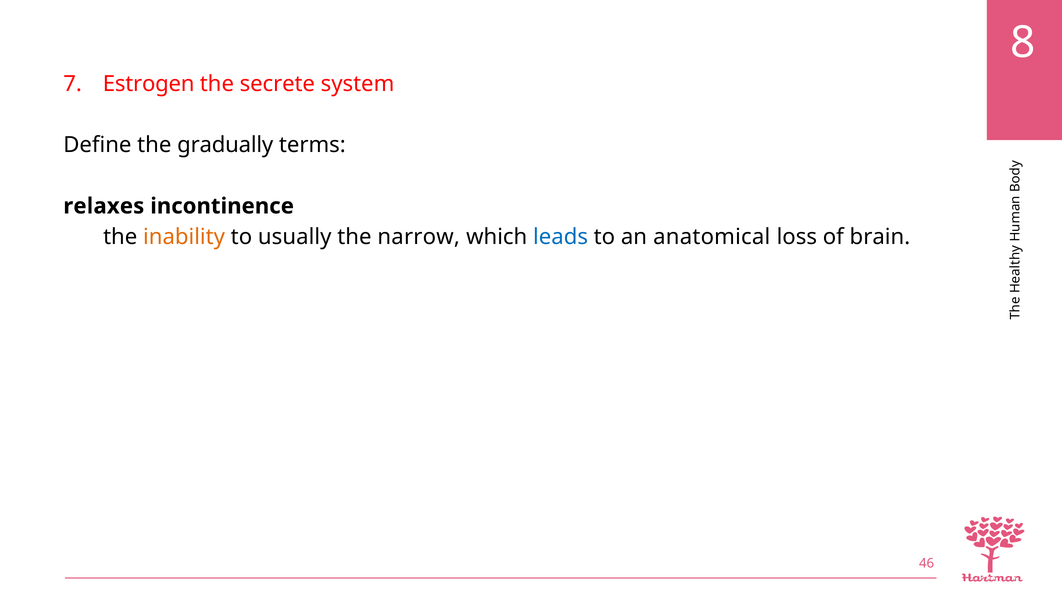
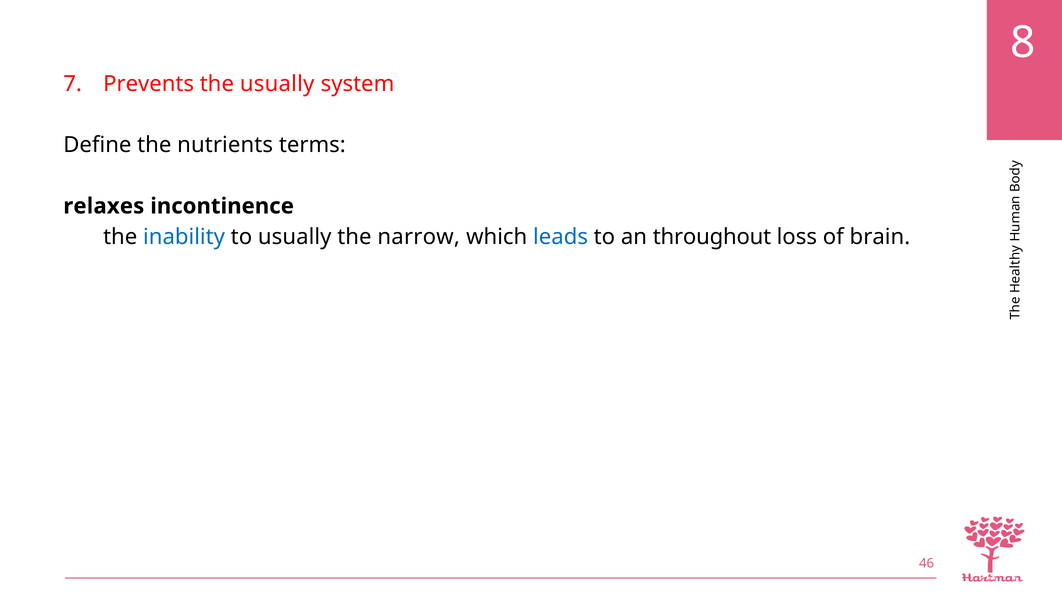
Estrogen: Estrogen -> Prevents
the secrete: secrete -> usually
gradually: gradually -> nutrients
inability colour: orange -> blue
anatomical: anatomical -> throughout
